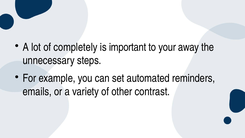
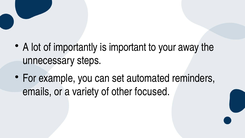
completely: completely -> importantly
contrast: contrast -> focused
